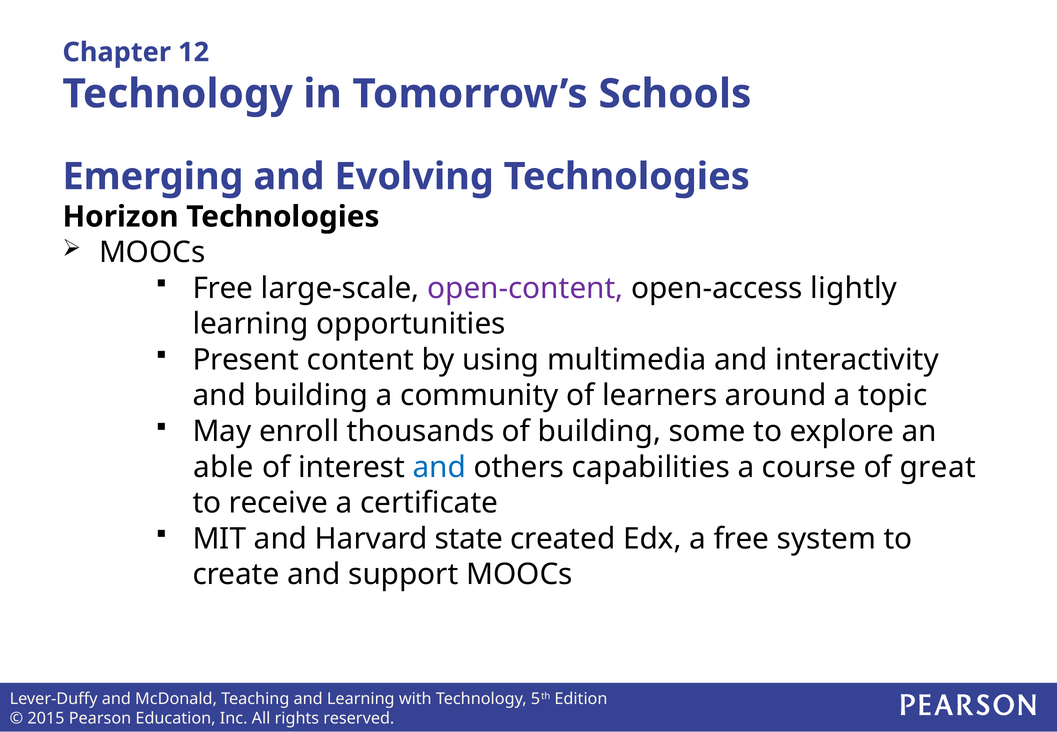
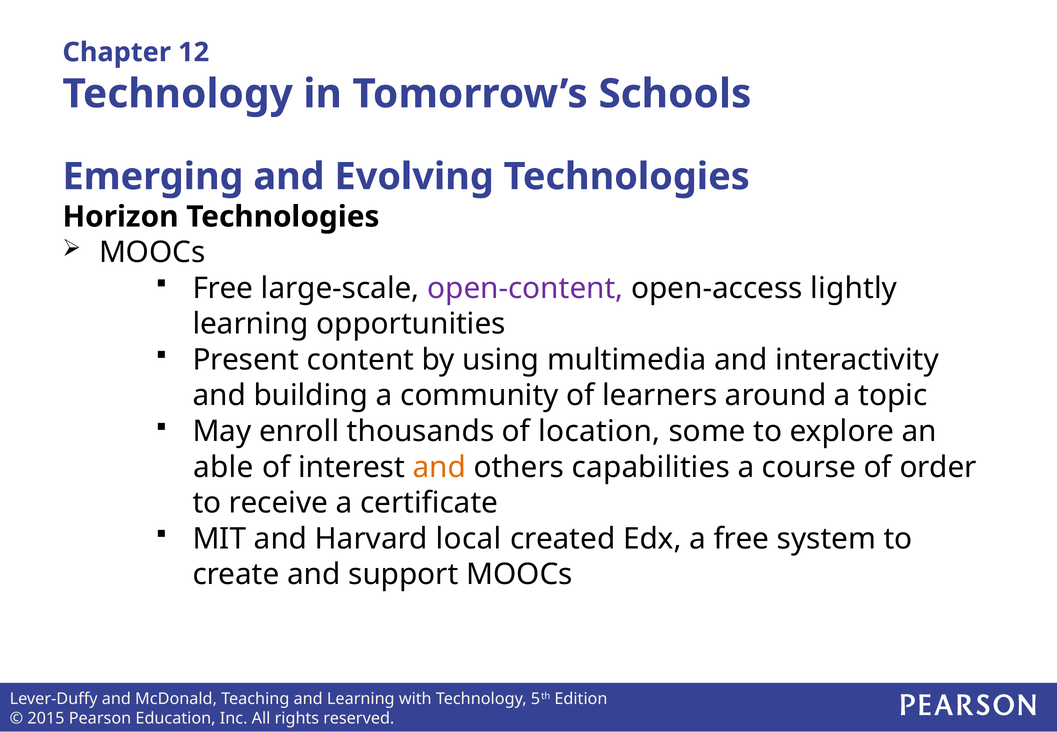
of building: building -> location
and at (439, 467) colour: blue -> orange
great: great -> order
state: state -> local
